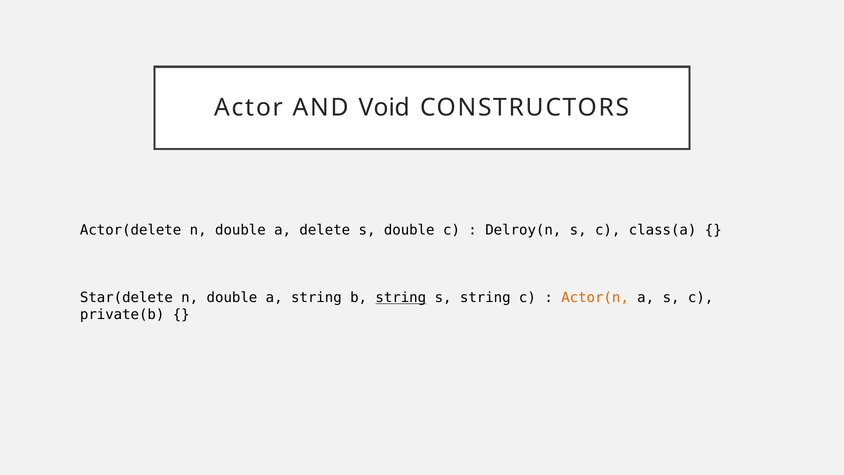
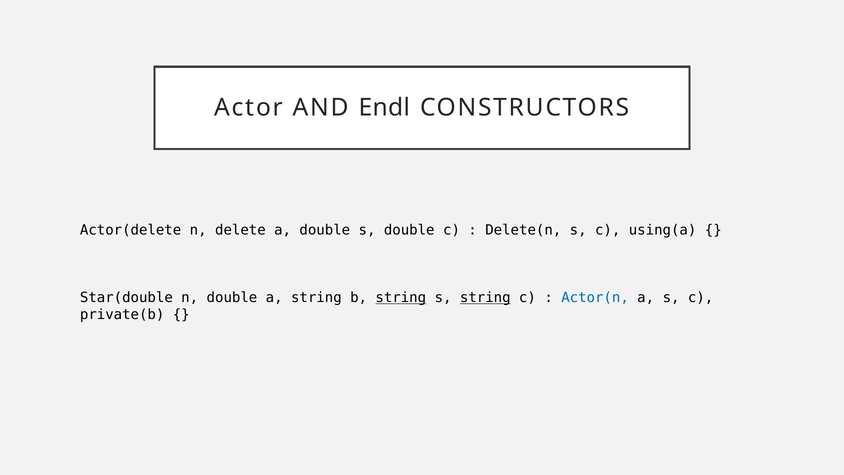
Void: Void -> Endl
double at (240, 230): double -> delete
a delete: delete -> double
Delroy(n: Delroy(n -> Delete(n
class(a: class(a -> using(a
Star(delete: Star(delete -> Star(double
string at (485, 298) underline: none -> present
Actor(n colour: orange -> blue
